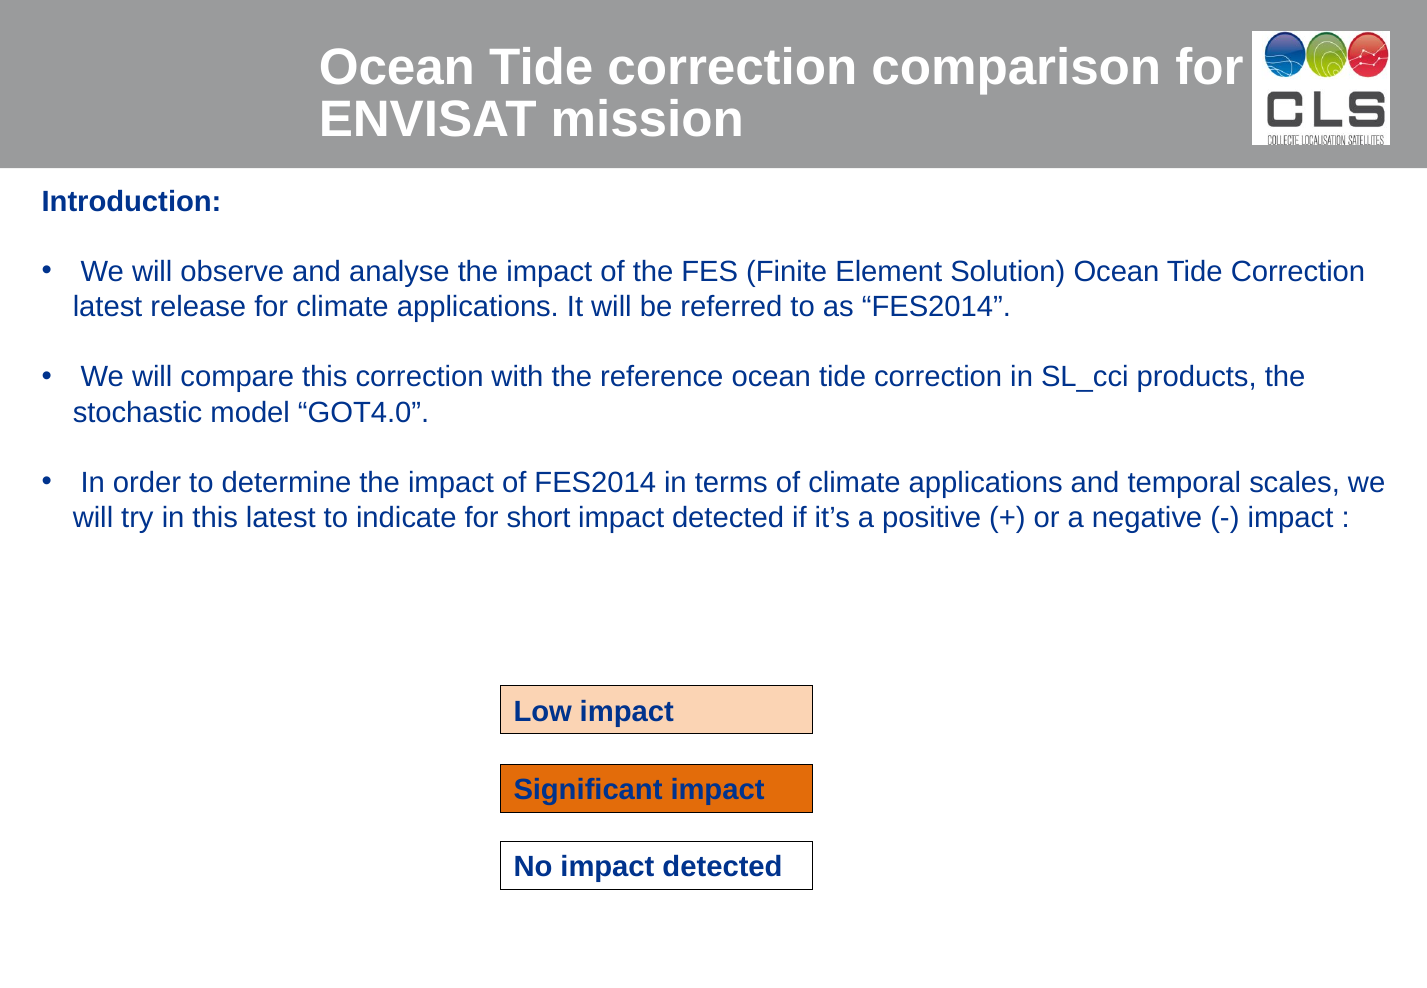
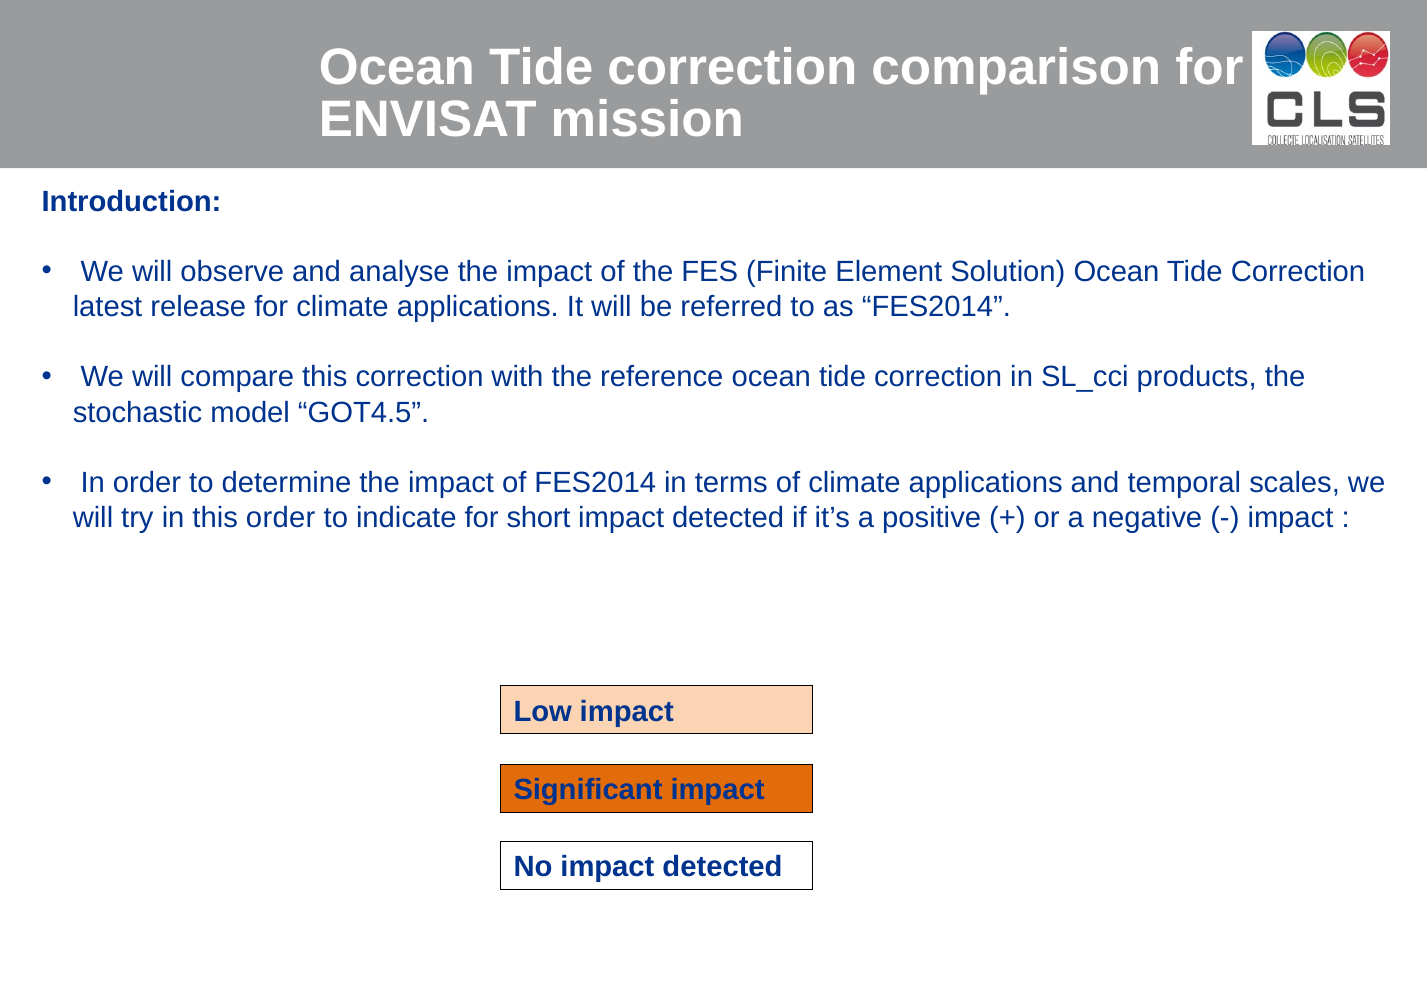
GOT4.0: GOT4.0 -> GOT4.5
this latest: latest -> order
